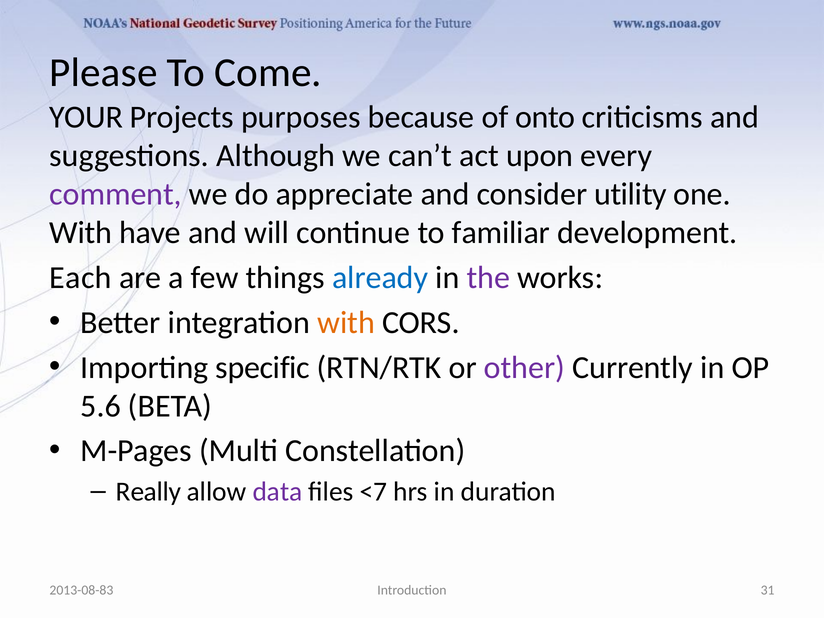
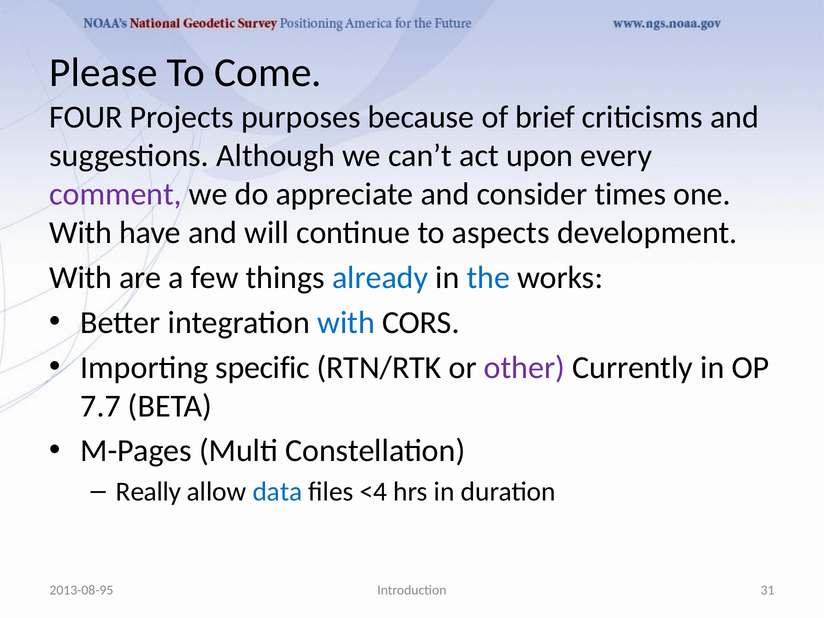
YOUR: YOUR -> FOUR
onto: onto -> brief
utility: utility -> times
familiar: familiar -> aspects
Each at (81, 278): Each -> With
the colour: purple -> blue
with at (346, 323) colour: orange -> blue
5.6: 5.6 -> 7.7
data colour: purple -> blue
<7: <7 -> <4
2013-08-83: 2013-08-83 -> 2013-08-95
